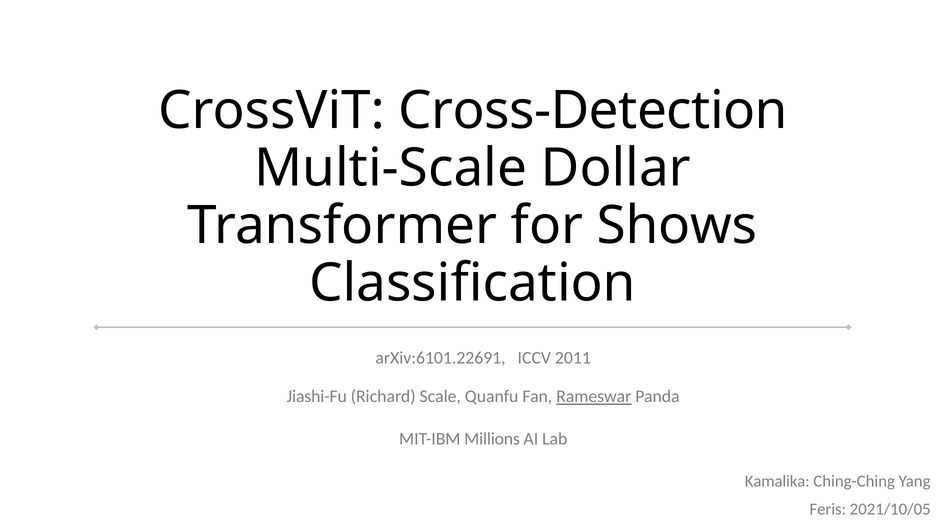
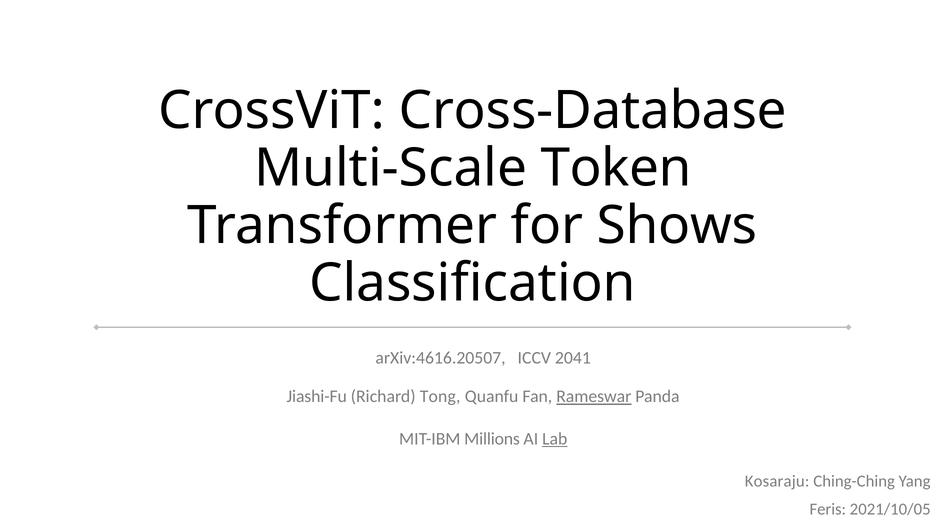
Cross-Detection: Cross-Detection -> Cross-Database
Dollar: Dollar -> Token
arXiv:6101.22691: arXiv:6101.22691 -> arXiv:4616.20507
2011: 2011 -> 2041
Scale: Scale -> Tong
Lab underline: none -> present
Kamalika: Kamalika -> Kosaraju
